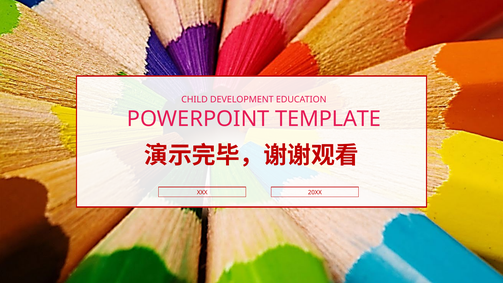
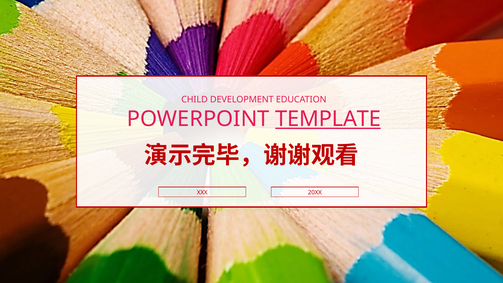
TEMPLATE underline: none -> present
